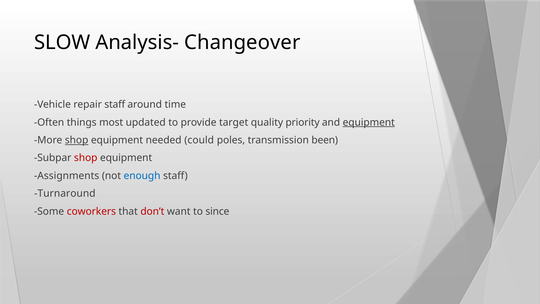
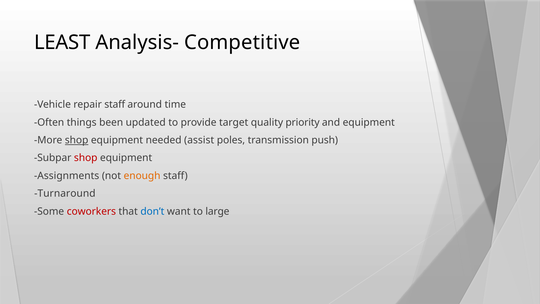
SLOW: SLOW -> LEAST
Changeover: Changeover -> Competitive
most: most -> been
equipment at (369, 122) underline: present -> none
could: could -> assist
been: been -> push
enough colour: blue -> orange
don’t colour: red -> blue
since: since -> large
